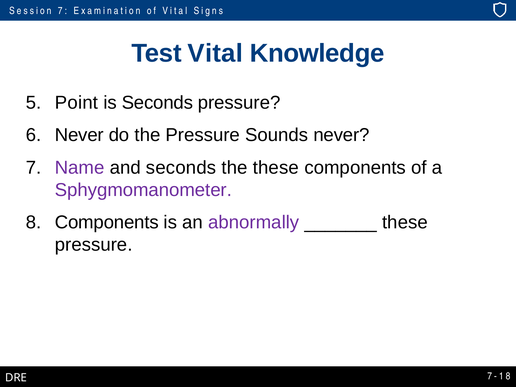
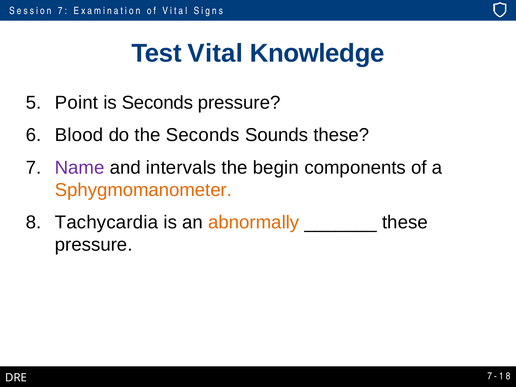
Never at (79, 135): Never -> Blood
the Pressure: Pressure -> Seconds
Sounds never: never -> these
and seconds: seconds -> intervals
the these: these -> begin
Sphygmomanometer colour: purple -> orange
Components at (107, 222): Components -> Tachycardia
abnormally colour: purple -> orange
